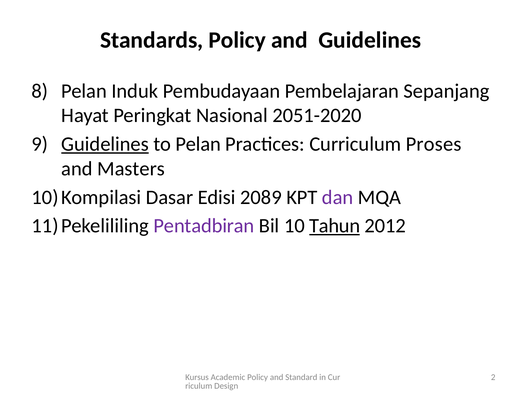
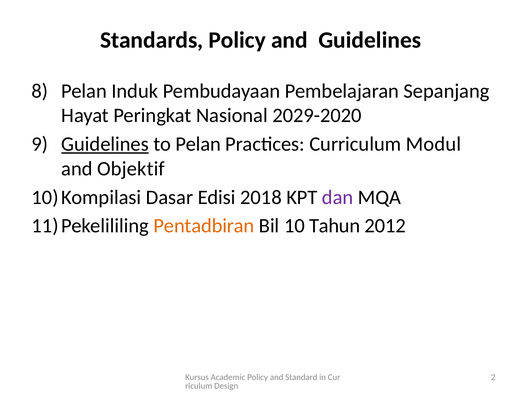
2051-2020: 2051-2020 -> 2029-2020
Proses: Proses -> Modul
Masters: Masters -> Objektif
2089: 2089 -> 2018
Pentadbiran colour: purple -> orange
Tahun underline: present -> none
